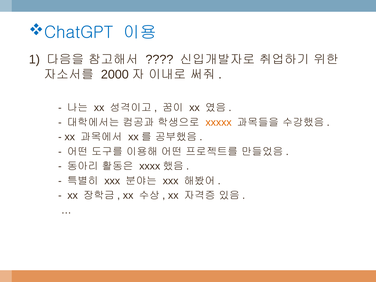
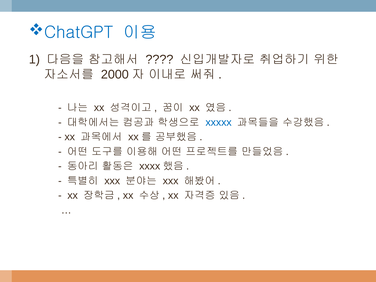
xxxxx colour: orange -> blue
